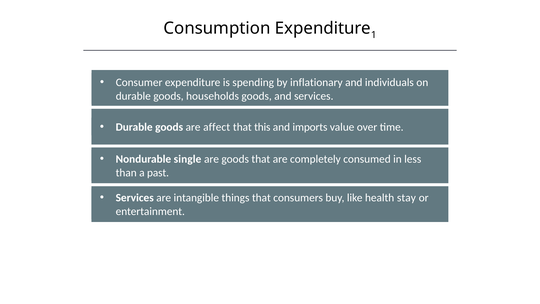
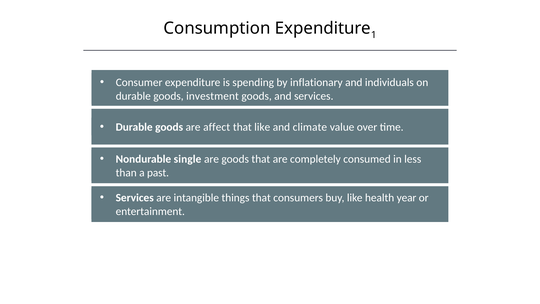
households: households -> investment
that this: this -> like
imports: imports -> climate
stay: stay -> year
